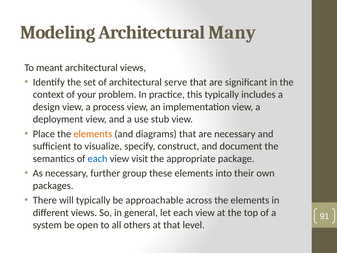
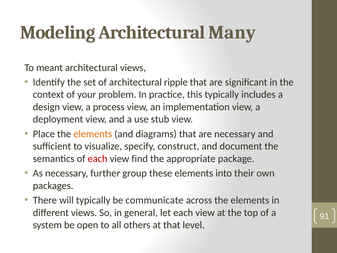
serve: serve -> ripple
each at (98, 159) colour: blue -> red
visit: visit -> find
approachable: approachable -> communicate
